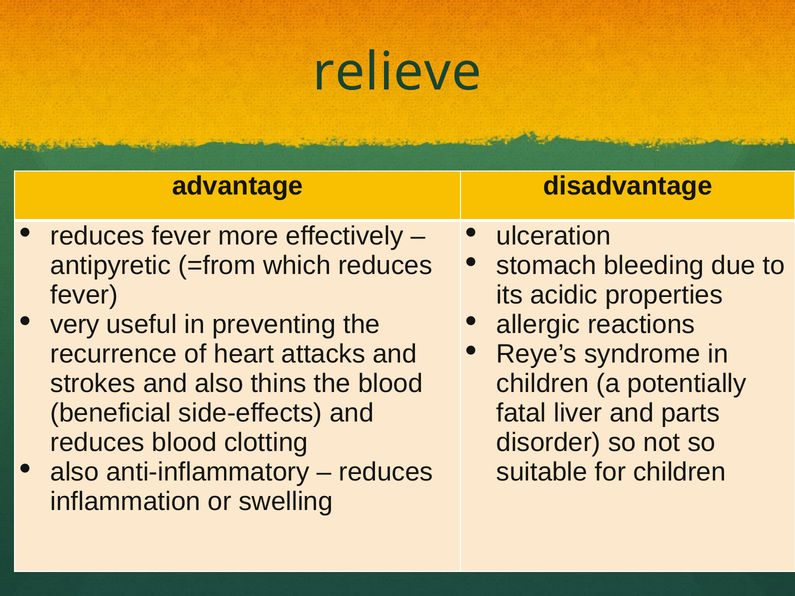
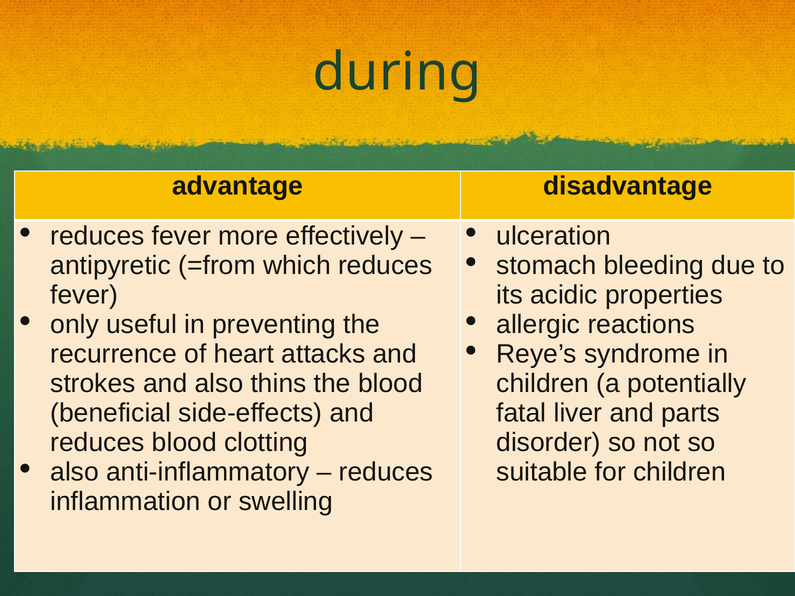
relieve: relieve -> during
very: very -> only
